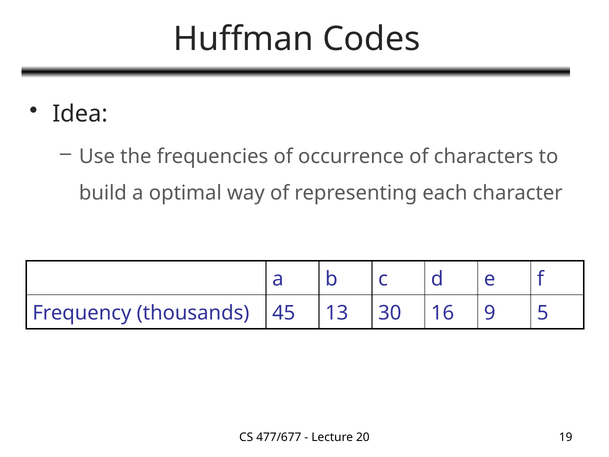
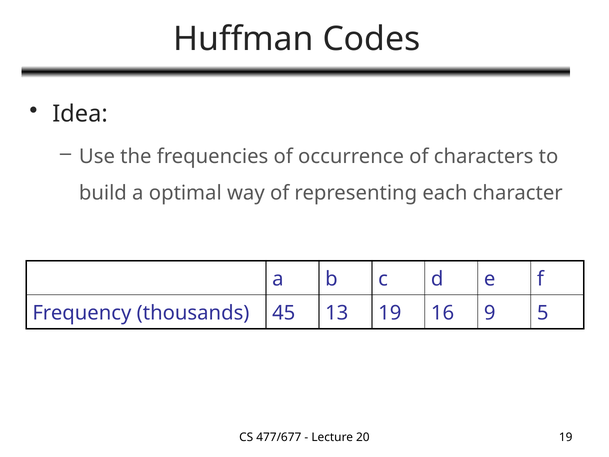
13 30: 30 -> 19
